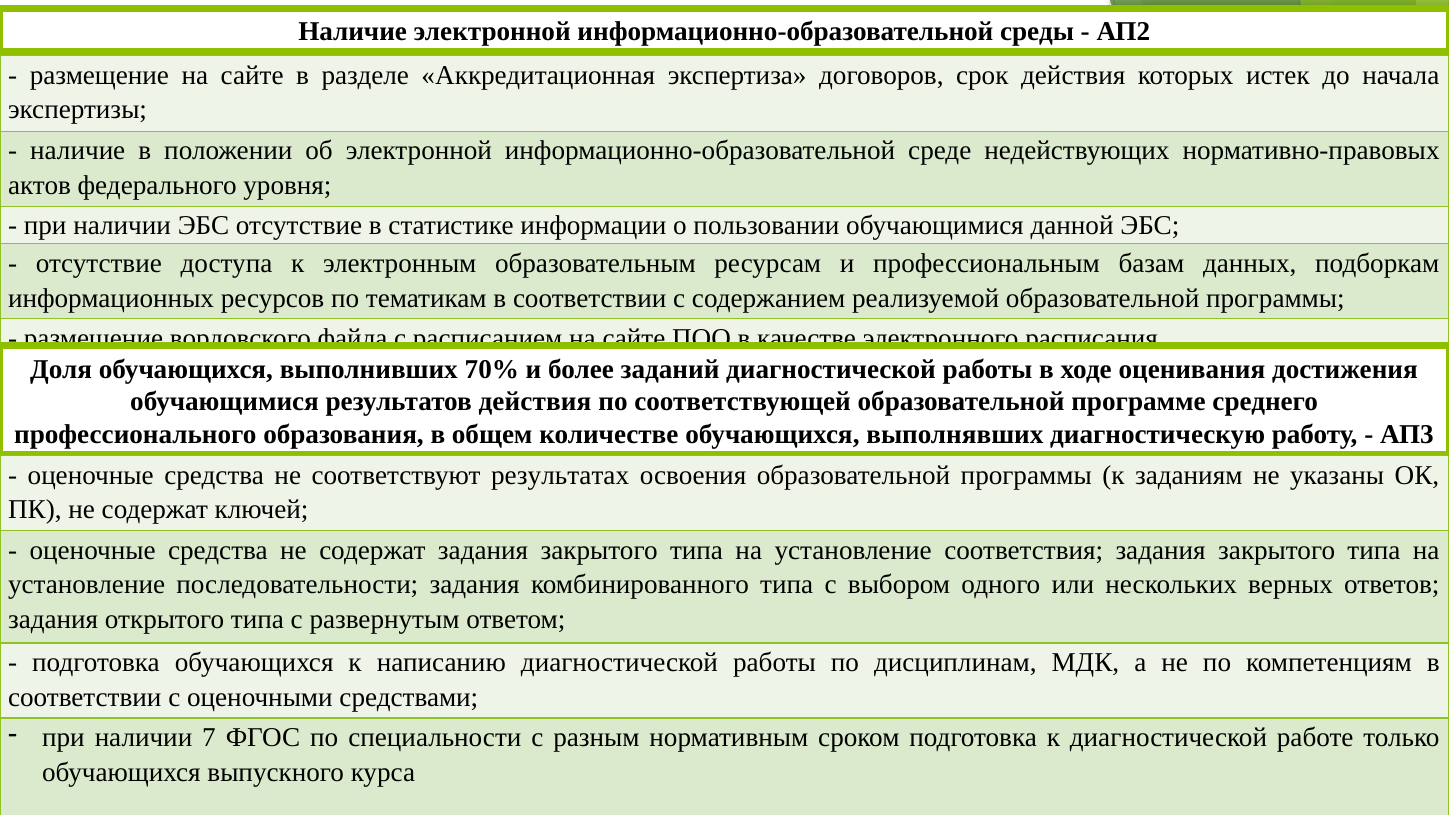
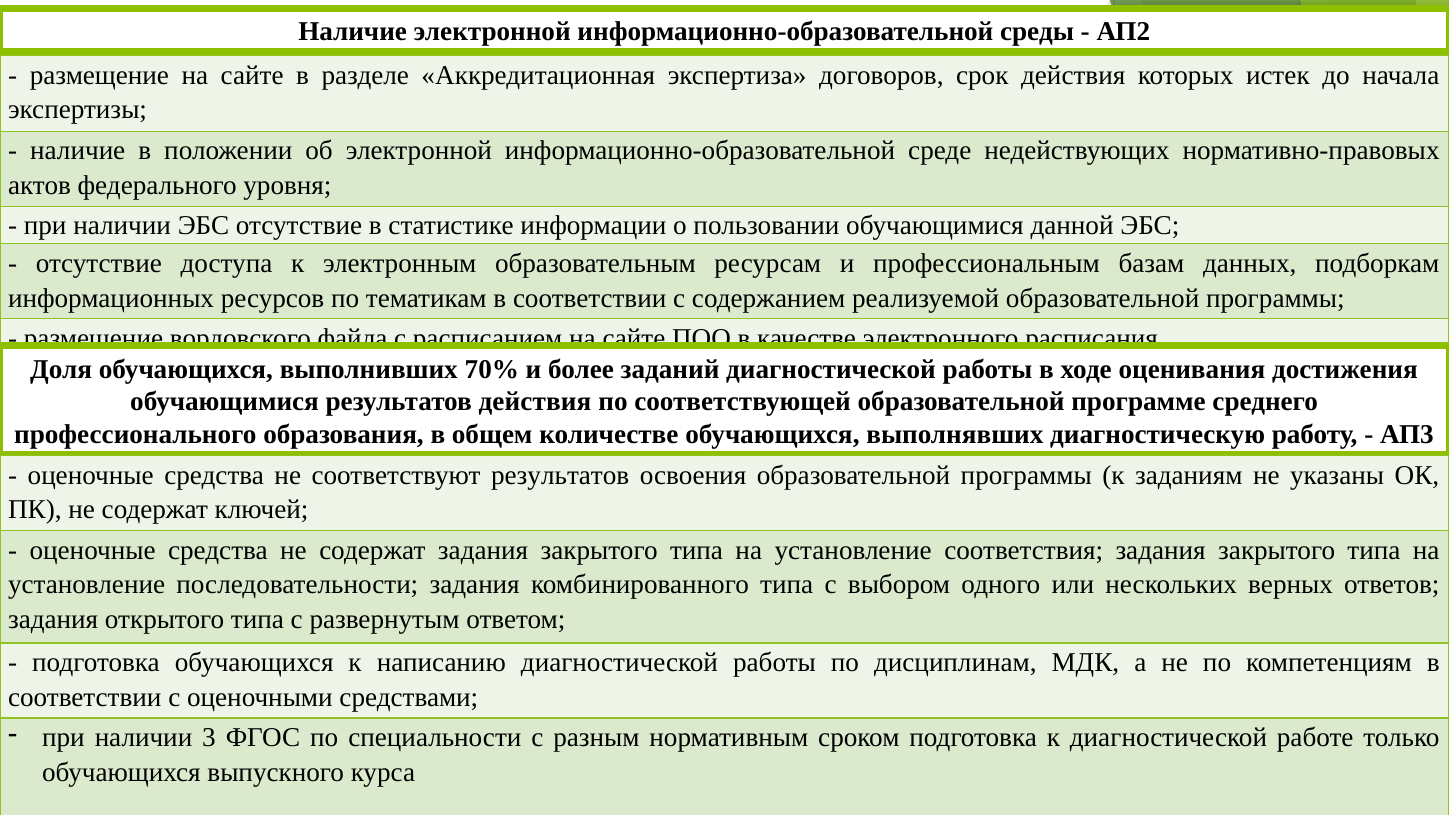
соответствуют результатах: результатах -> результатов
наличии 7: 7 -> 3
